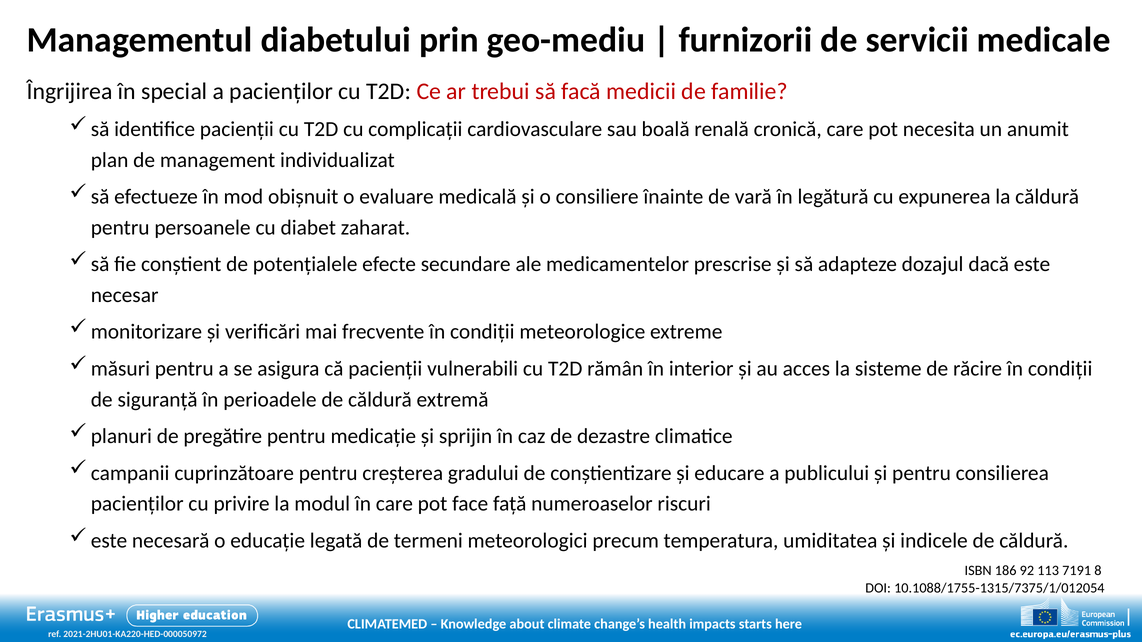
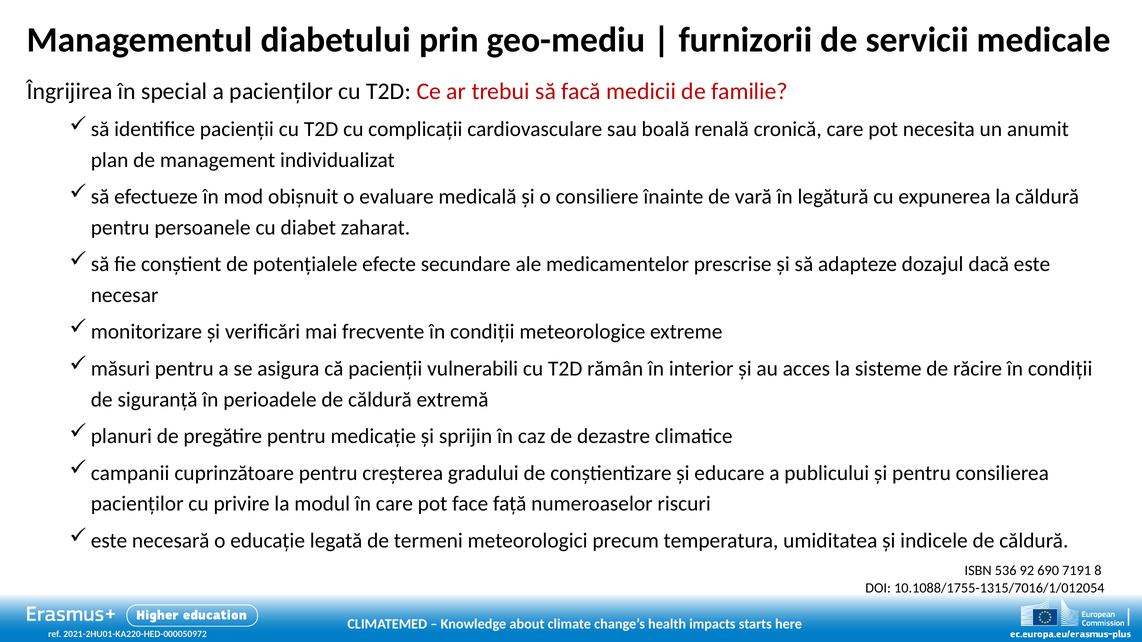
186: 186 -> 536
113: 113 -> 690
10.1088/1755-1315/7375/1/012054: 10.1088/1755-1315/7375/1/012054 -> 10.1088/1755-1315/7016/1/012054
